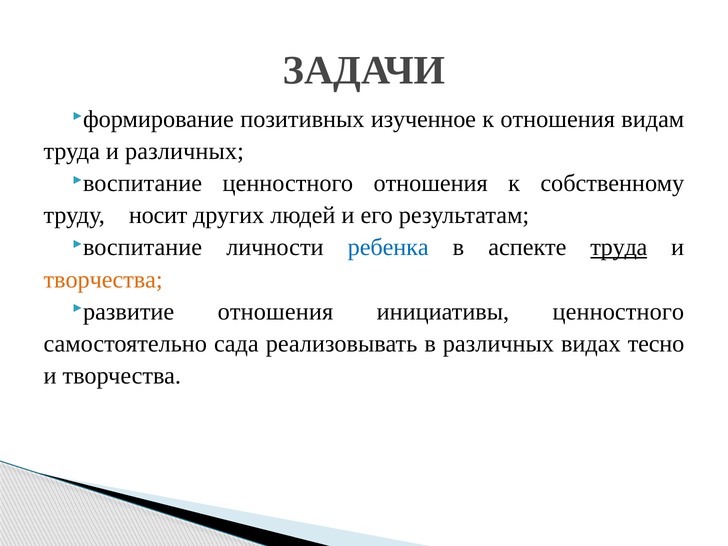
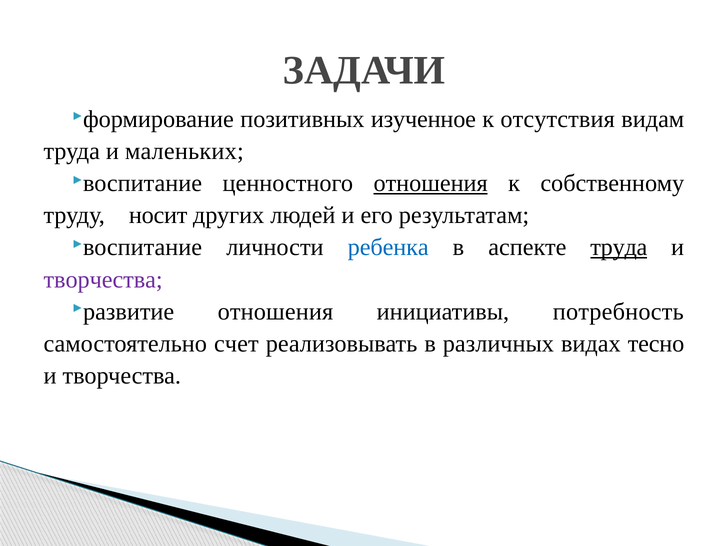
к отношения: отношения -> отсутствия
и различных: различных -> маленьких
отношения at (431, 183) underline: none -> present
творчества at (103, 279) colour: orange -> purple
инициативы ценностного: ценностного -> потребность
сада: сада -> счет
